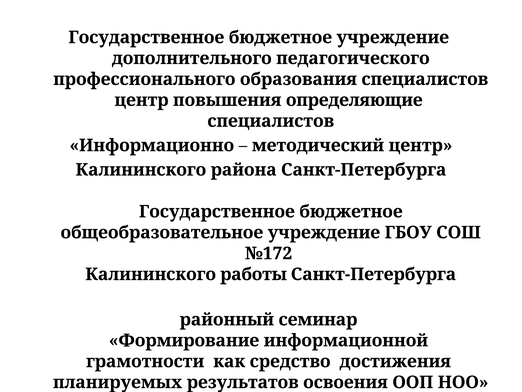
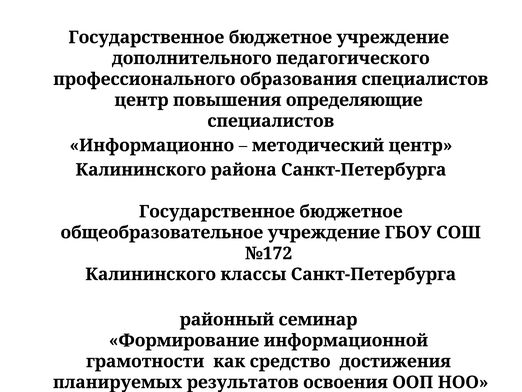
работы: работы -> классы
